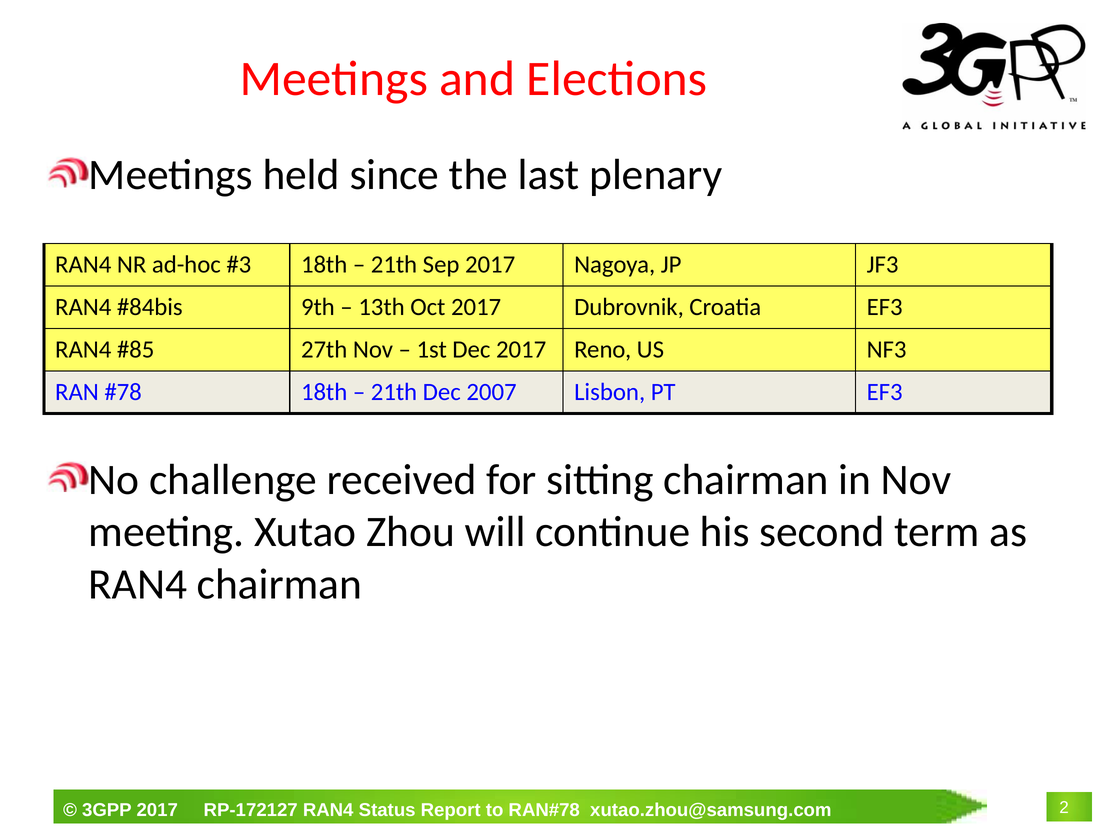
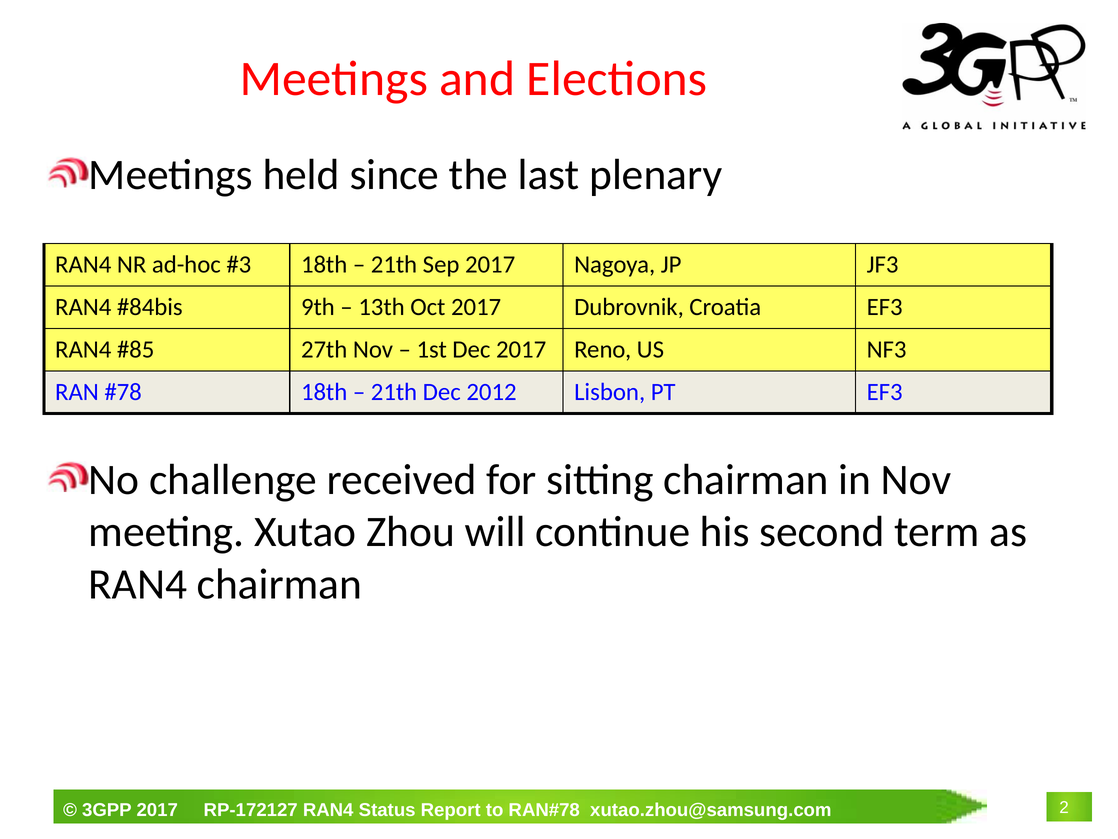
2007: 2007 -> 2012
